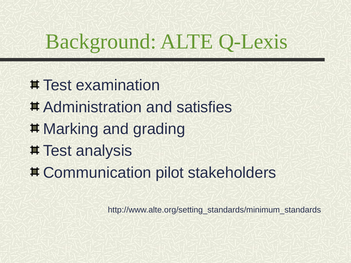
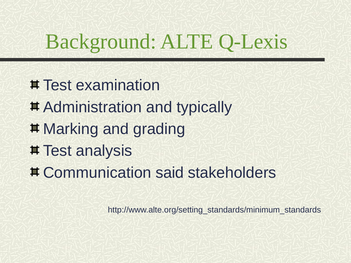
satisfies: satisfies -> typically
pilot: pilot -> said
